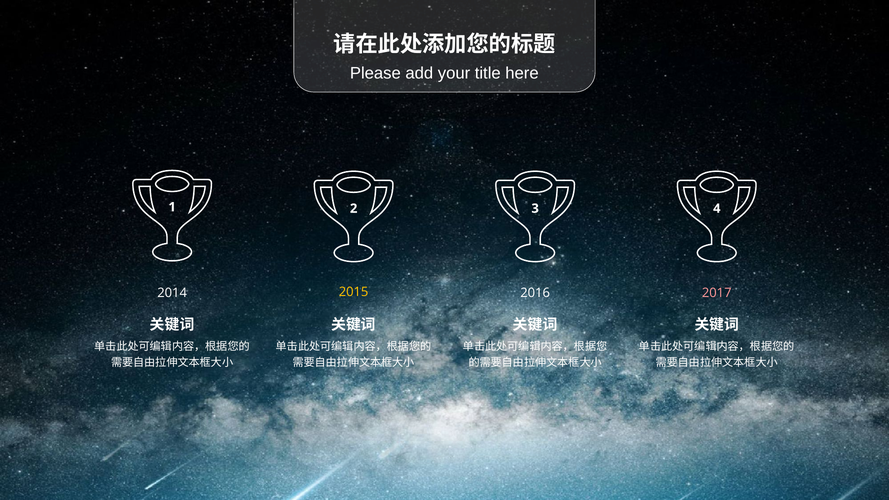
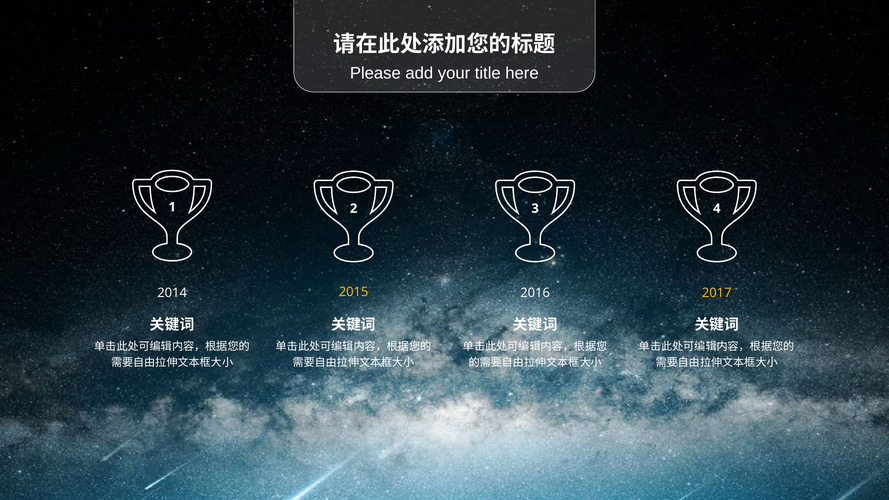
2017 colour: pink -> yellow
